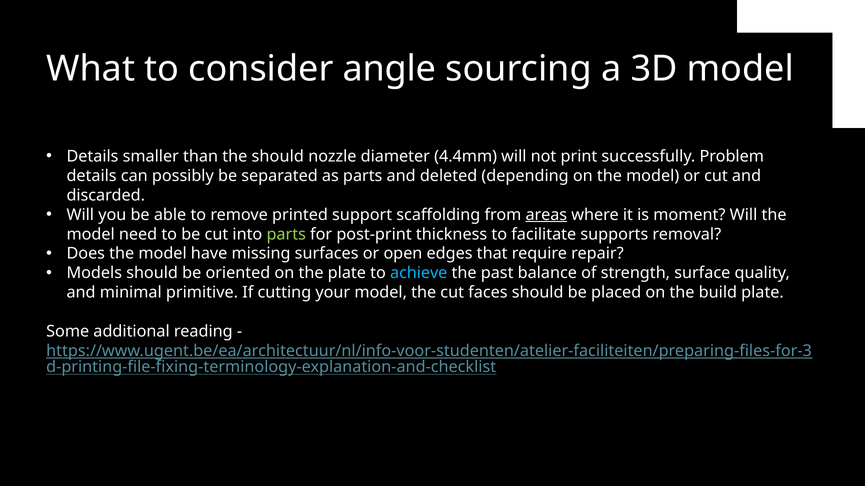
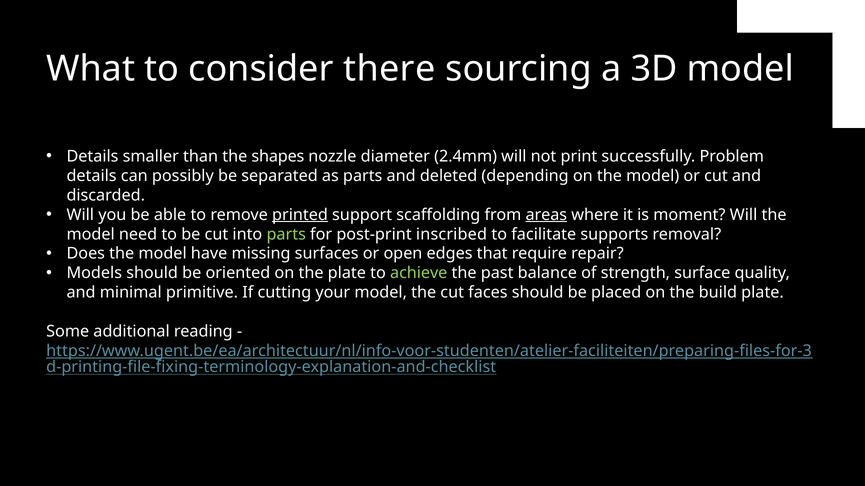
angle: angle -> there
the should: should -> shapes
4.4mm: 4.4mm -> 2.4mm
printed underline: none -> present
thickness: thickness -> inscribed
achieve colour: light blue -> light green
